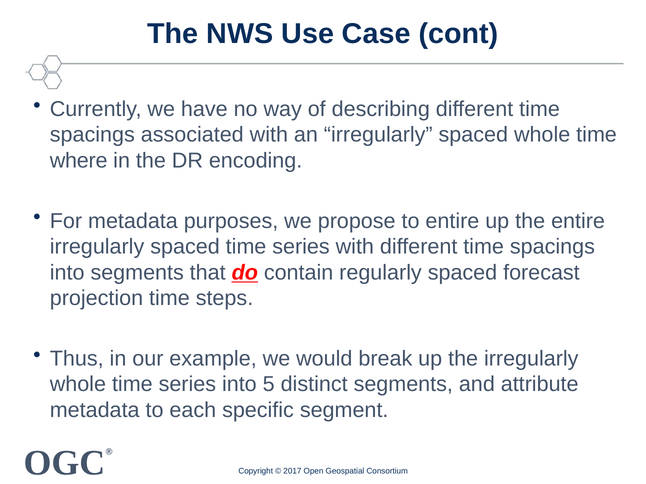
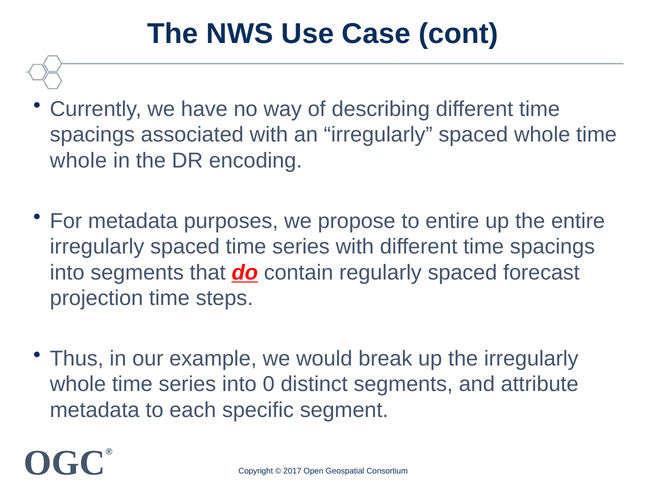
where at (79, 161): where -> whole
5: 5 -> 0
